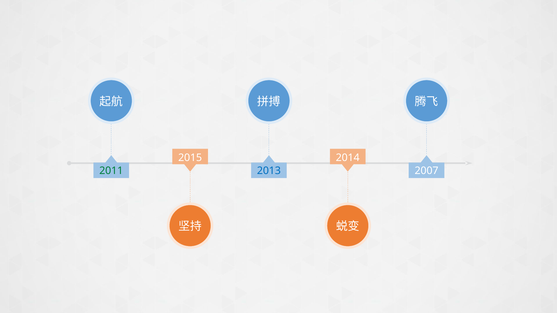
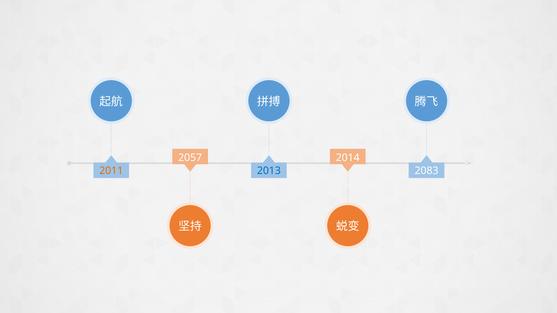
2015: 2015 -> 2057
2011 colour: green -> orange
2007: 2007 -> 2083
